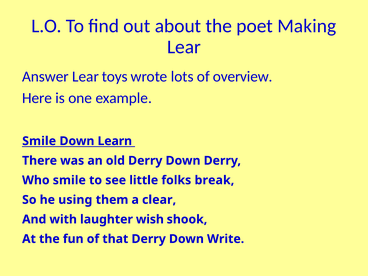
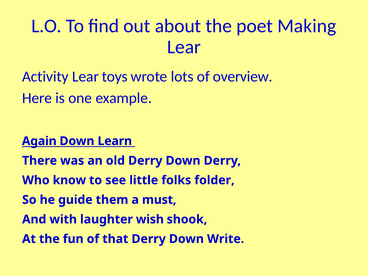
Answer: Answer -> Activity
Smile at (39, 141): Smile -> Again
Who smile: smile -> know
break: break -> folder
using: using -> guide
clear: clear -> must
